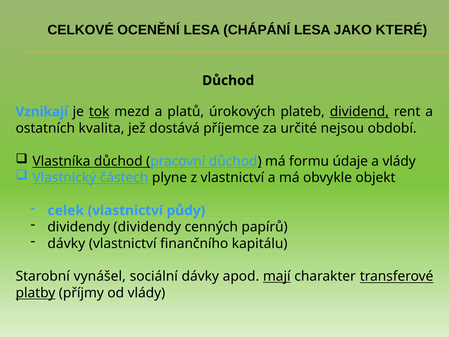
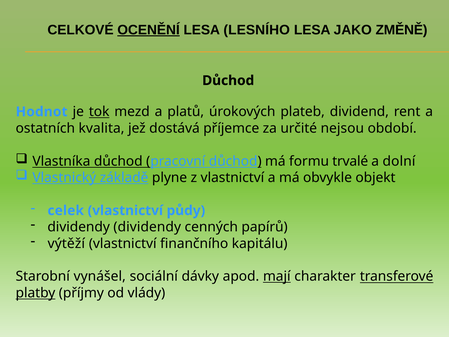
OCENĚNÍ underline: none -> present
CHÁPÁNÍ: CHÁPÁNÍ -> LESNÍHO
KTERÉ: KTERÉ -> ZMĚNĚ
Vznikají: Vznikají -> Hodnot
dividend underline: present -> none
údaje: údaje -> trvalé
a vlády: vlády -> dolní
částech: částech -> základě
dávky at (66, 243): dávky -> výtěží
